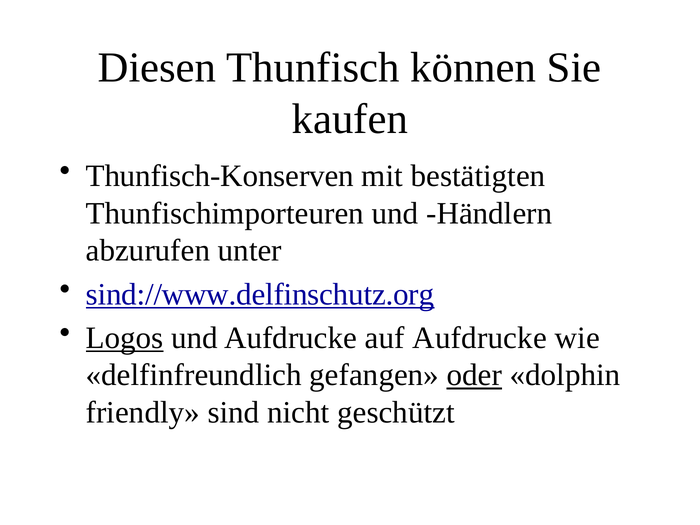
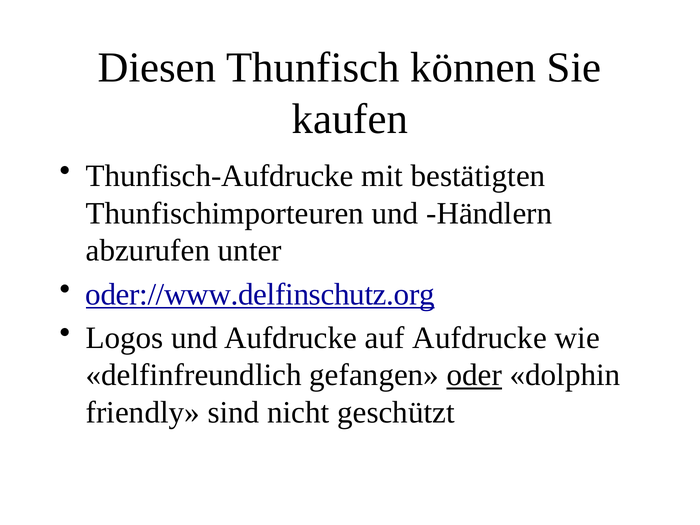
Thunfisch-Konserven: Thunfisch-Konserven -> Thunfisch-Aufdrucke
sind://www.delfinschutz.org: sind://www.delfinschutz.org -> oder://www.delfinschutz.org
Logos underline: present -> none
